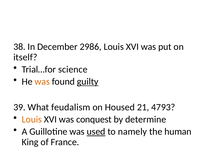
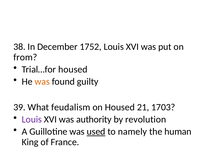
2986: 2986 -> 1752
itself: itself -> from
Trial…for science: science -> housed
guilty underline: present -> none
4793: 4793 -> 1703
Louis at (32, 119) colour: orange -> purple
conquest: conquest -> authority
determine: determine -> revolution
